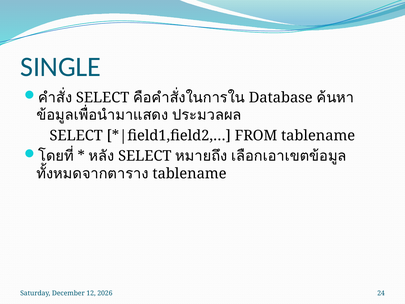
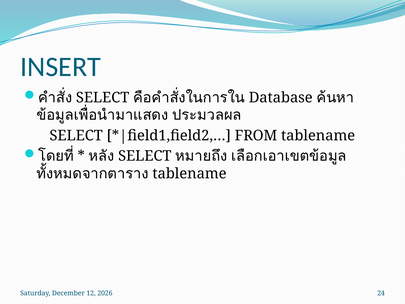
SINGLE: SINGLE -> INSERT
